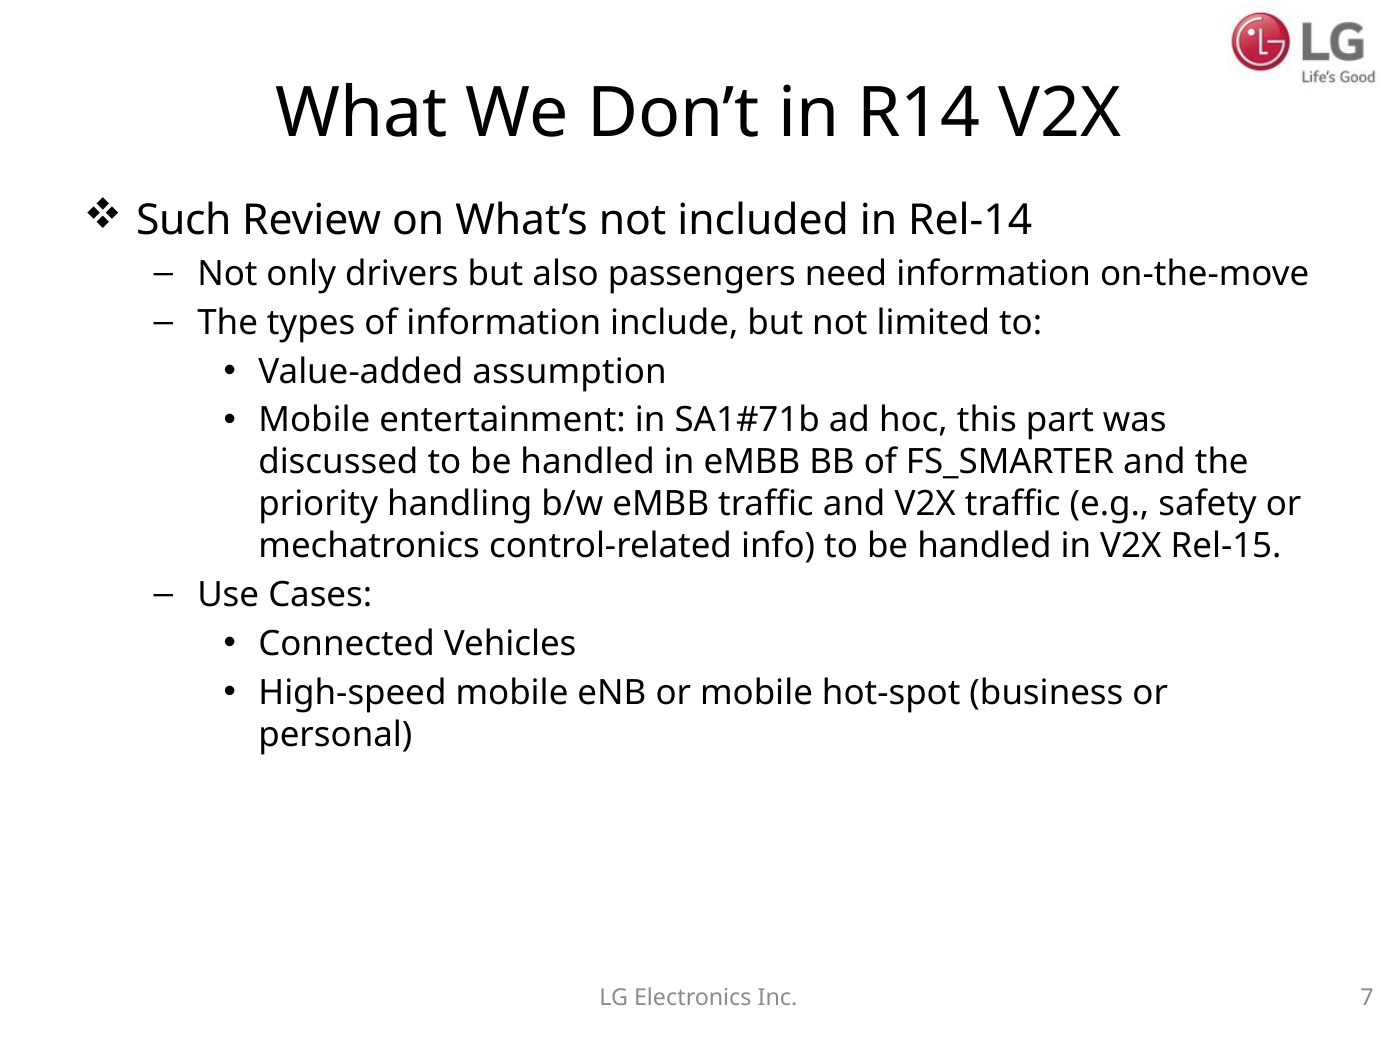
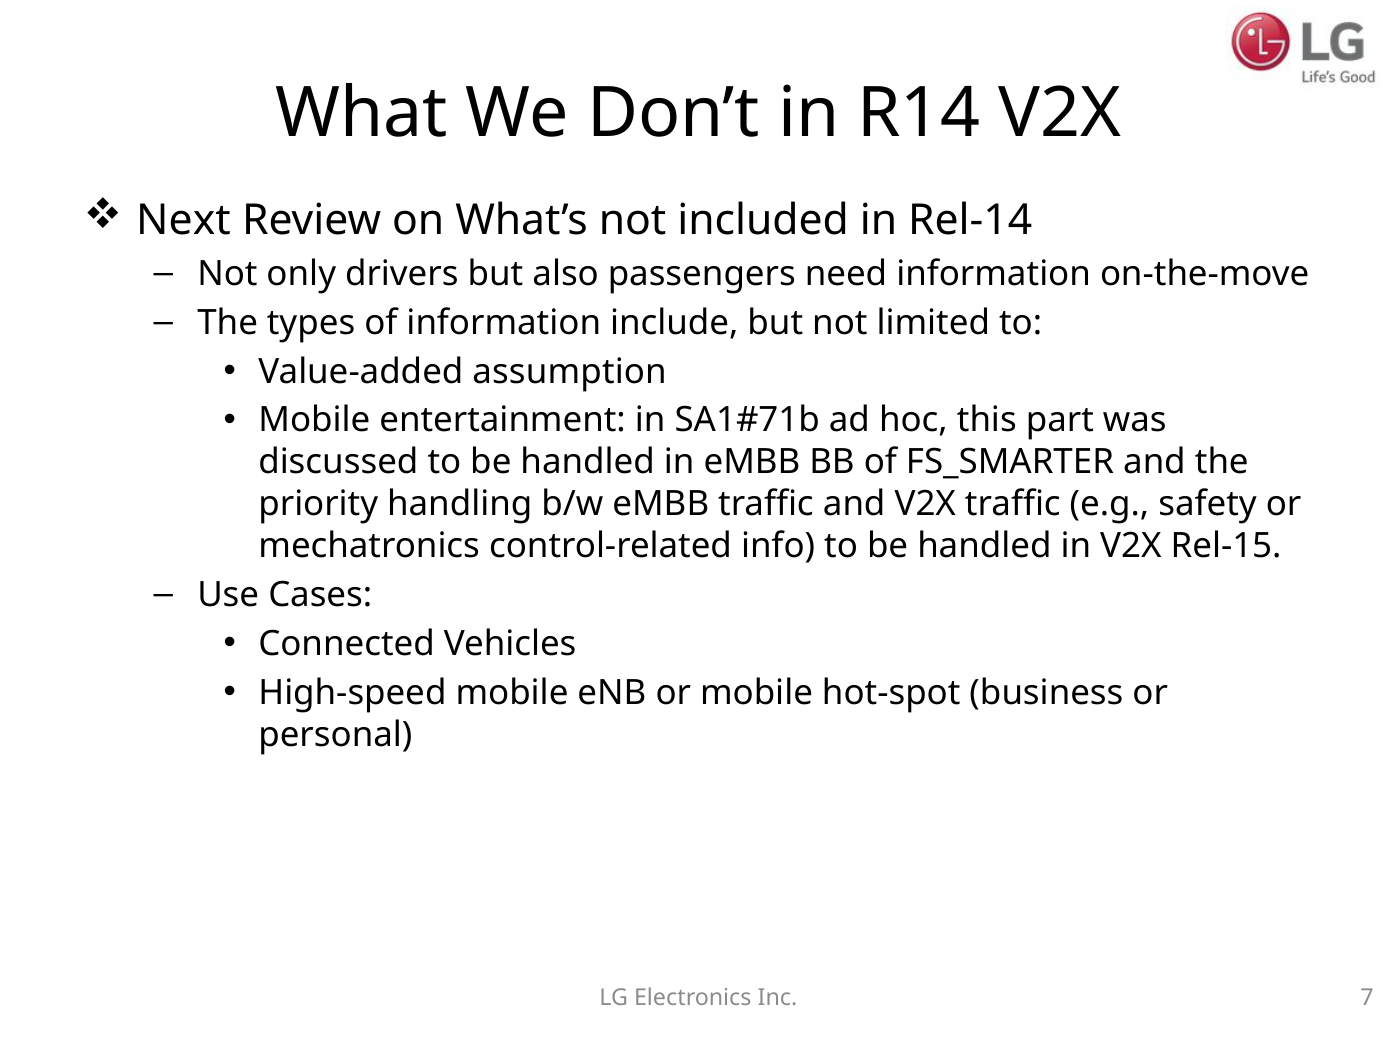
Such: Such -> Next
